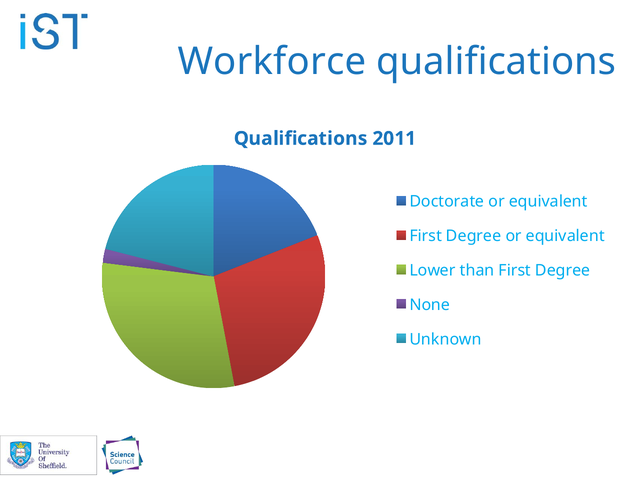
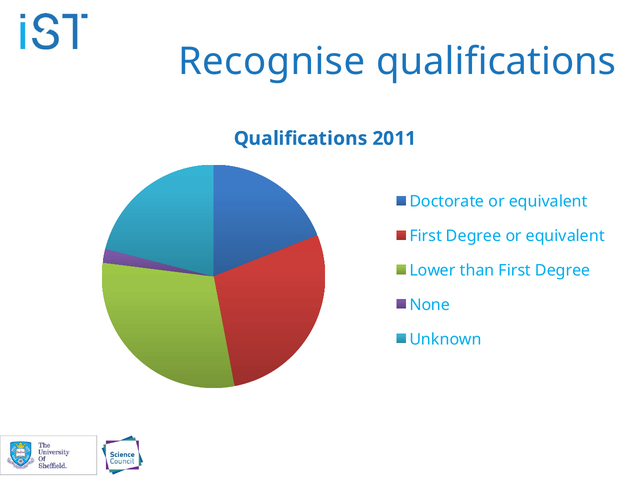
Workforce: Workforce -> Recognise
